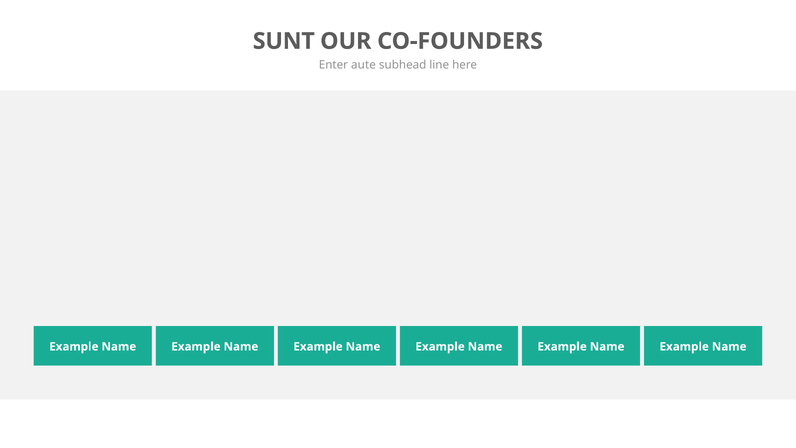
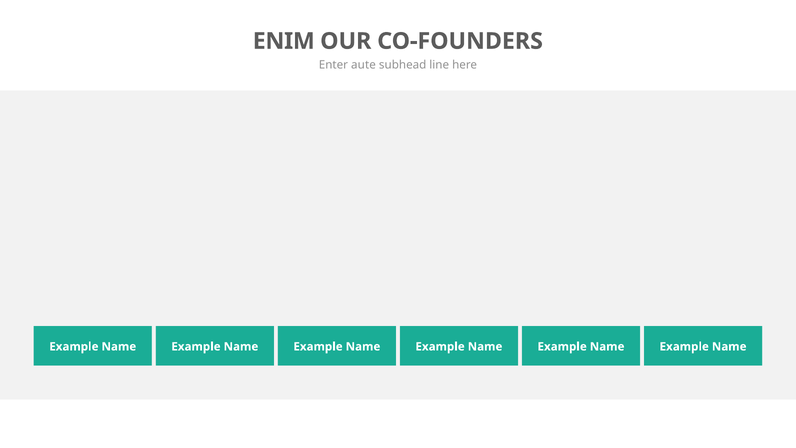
SUNT: SUNT -> ENIM
